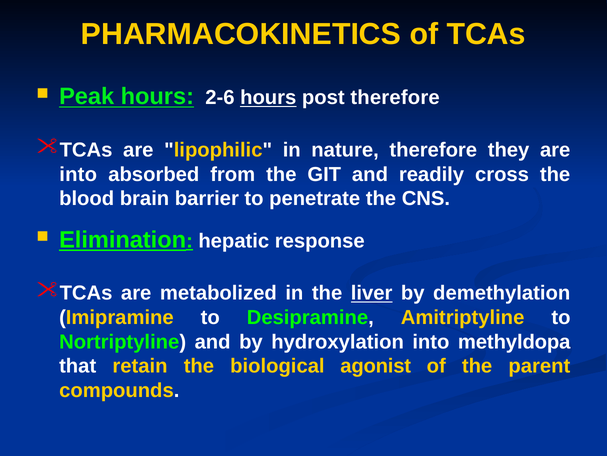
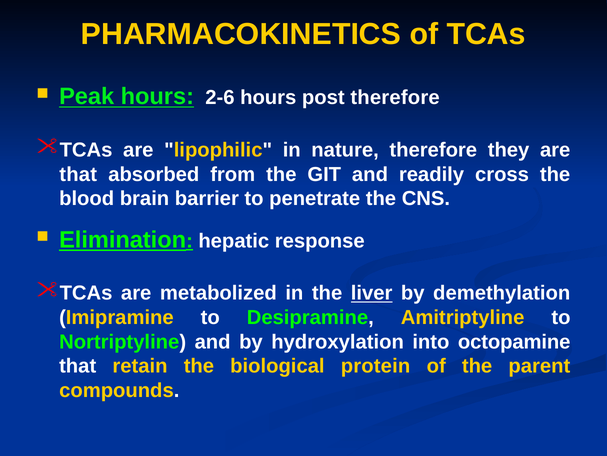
hours at (268, 98) underline: present -> none
into at (78, 174): into -> that
methyldopa: methyldopa -> octopamine
agonist: agonist -> protein
